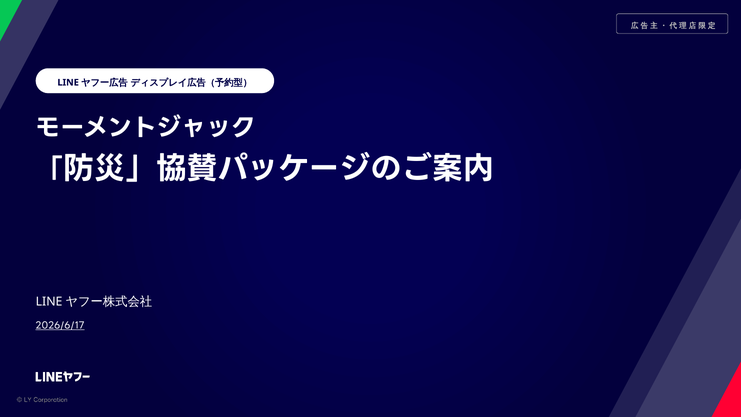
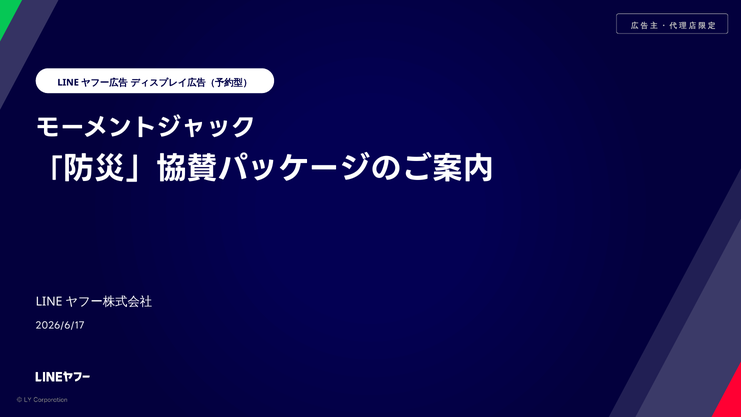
2026/6/17 underline: present -> none
